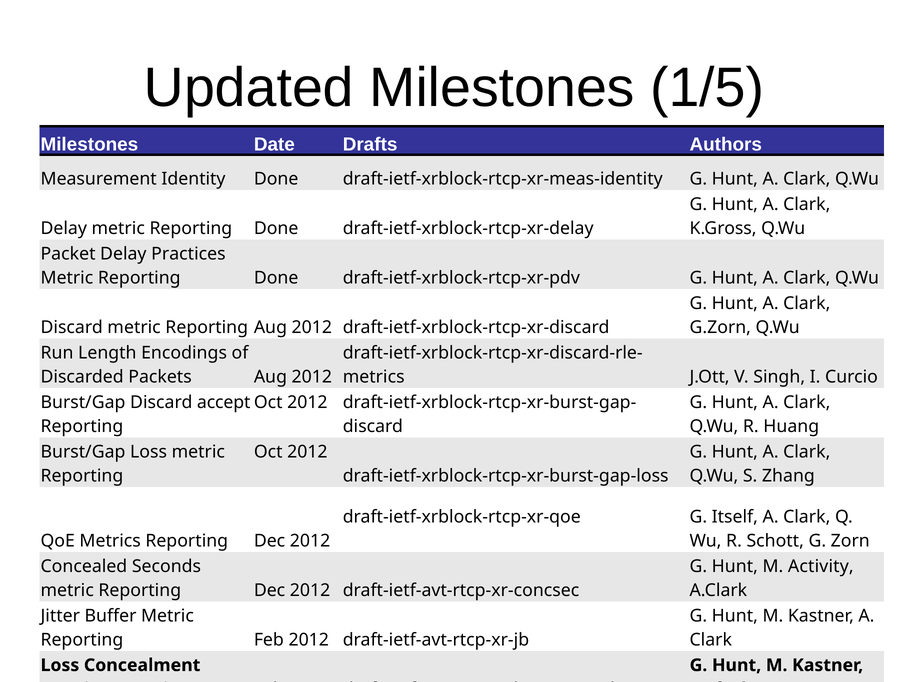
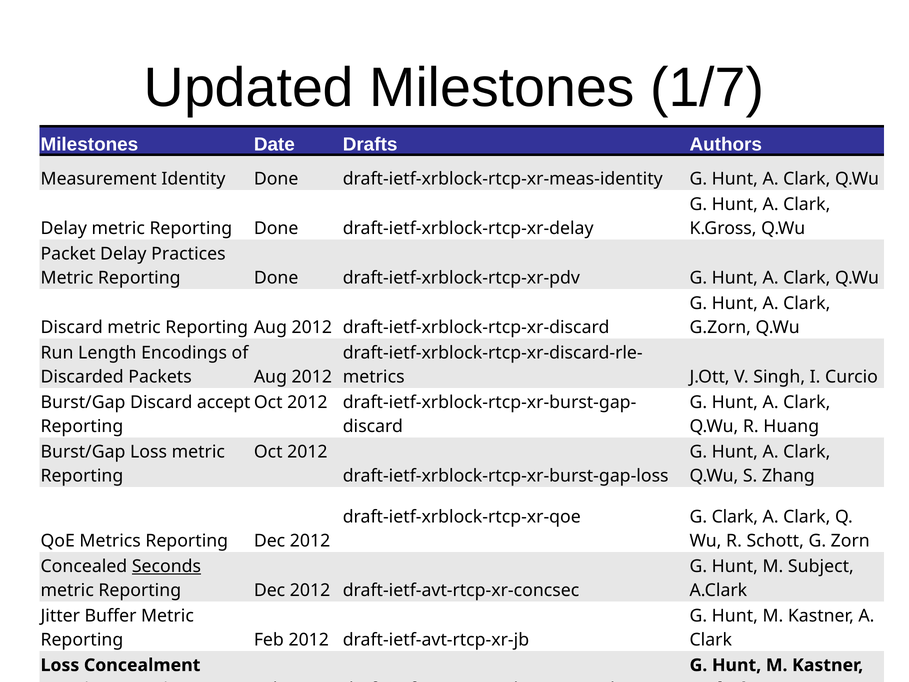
1/5: 1/5 -> 1/7
G Itself: Itself -> Clark
Seconds underline: none -> present
Activity: Activity -> Subject
